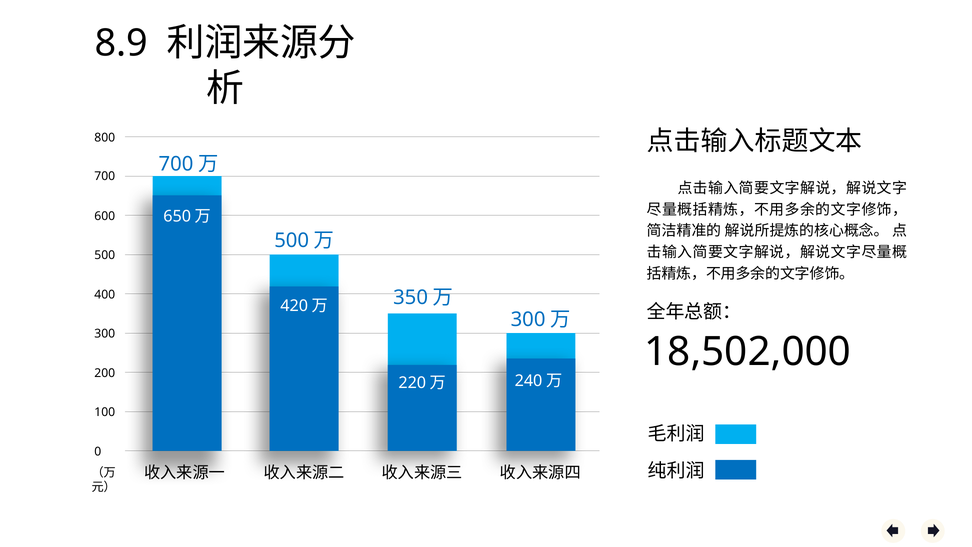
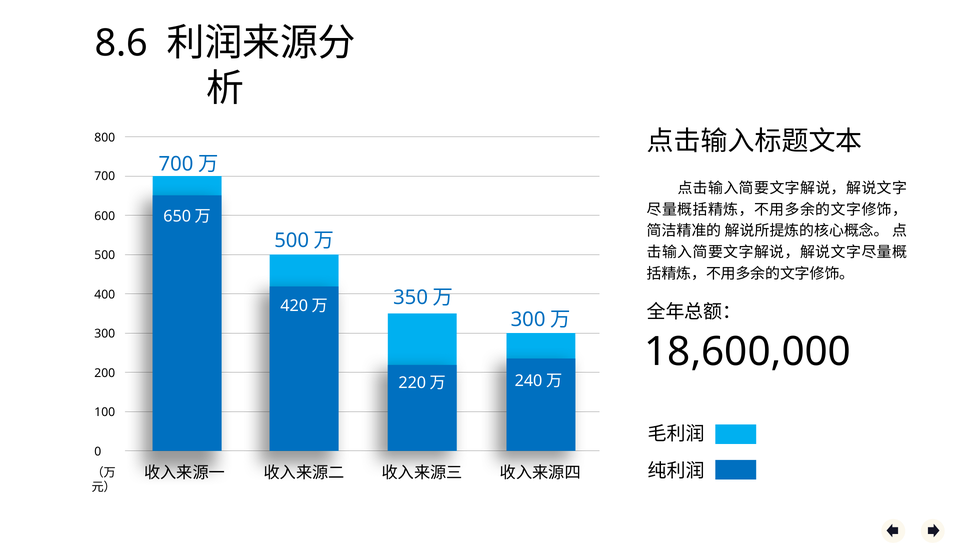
8.9: 8.9 -> 8.6
18,502,000: 18,502,000 -> 18,600,000
